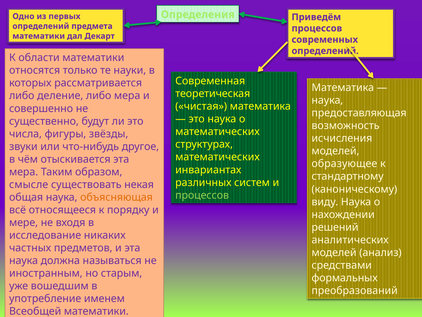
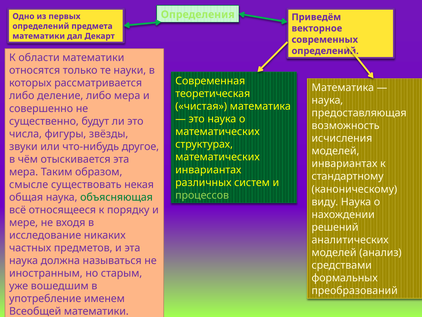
процессов at (317, 28): процессов -> векторное
образующее at (344, 164): образующее -> инвариантах
объясняющая colour: orange -> green
